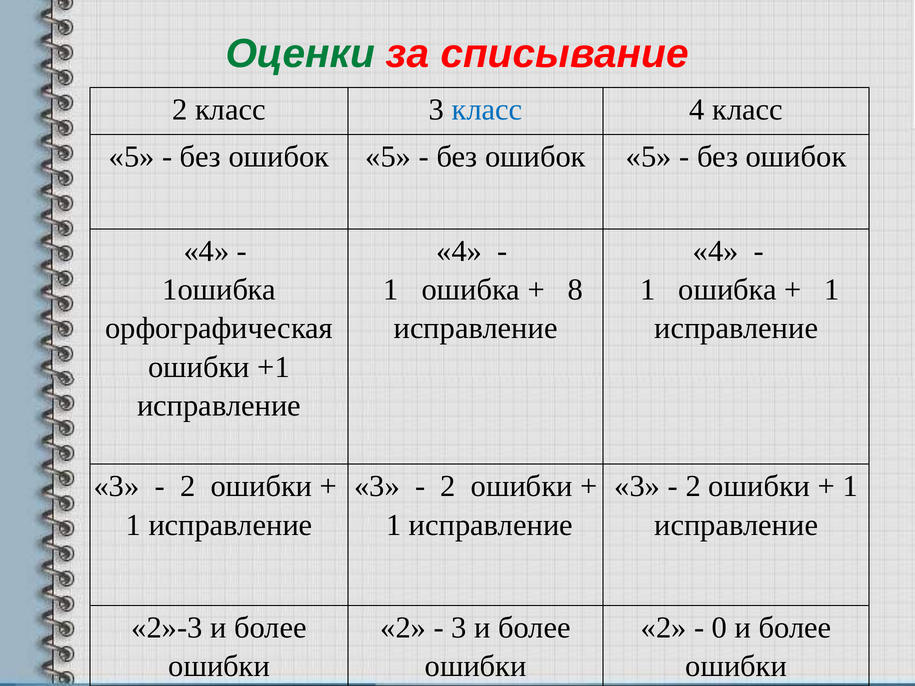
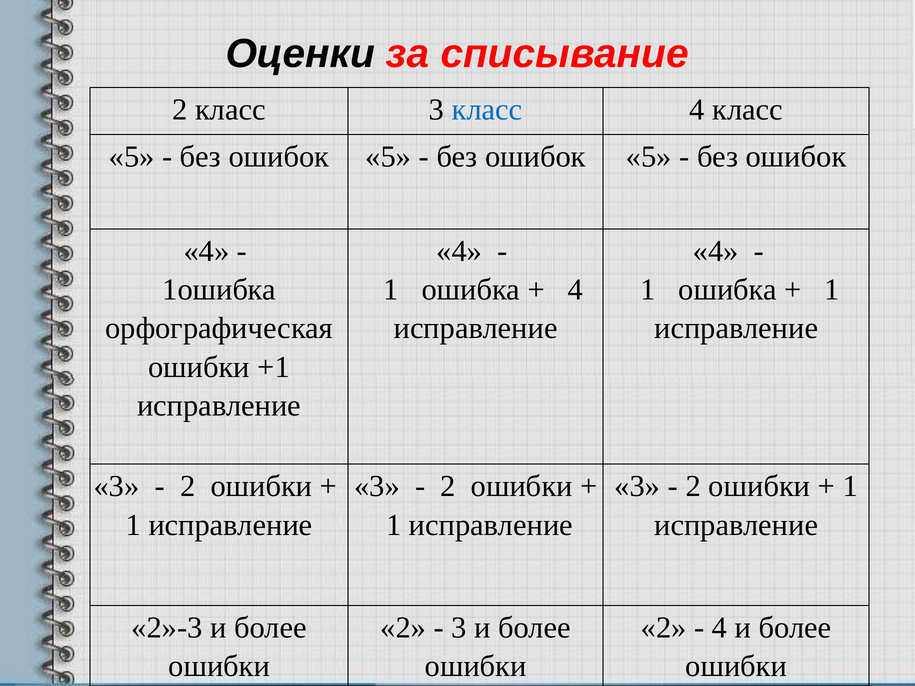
Оценки colour: green -> black
8 at (575, 290): 8 -> 4
0 at (720, 628): 0 -> 4
